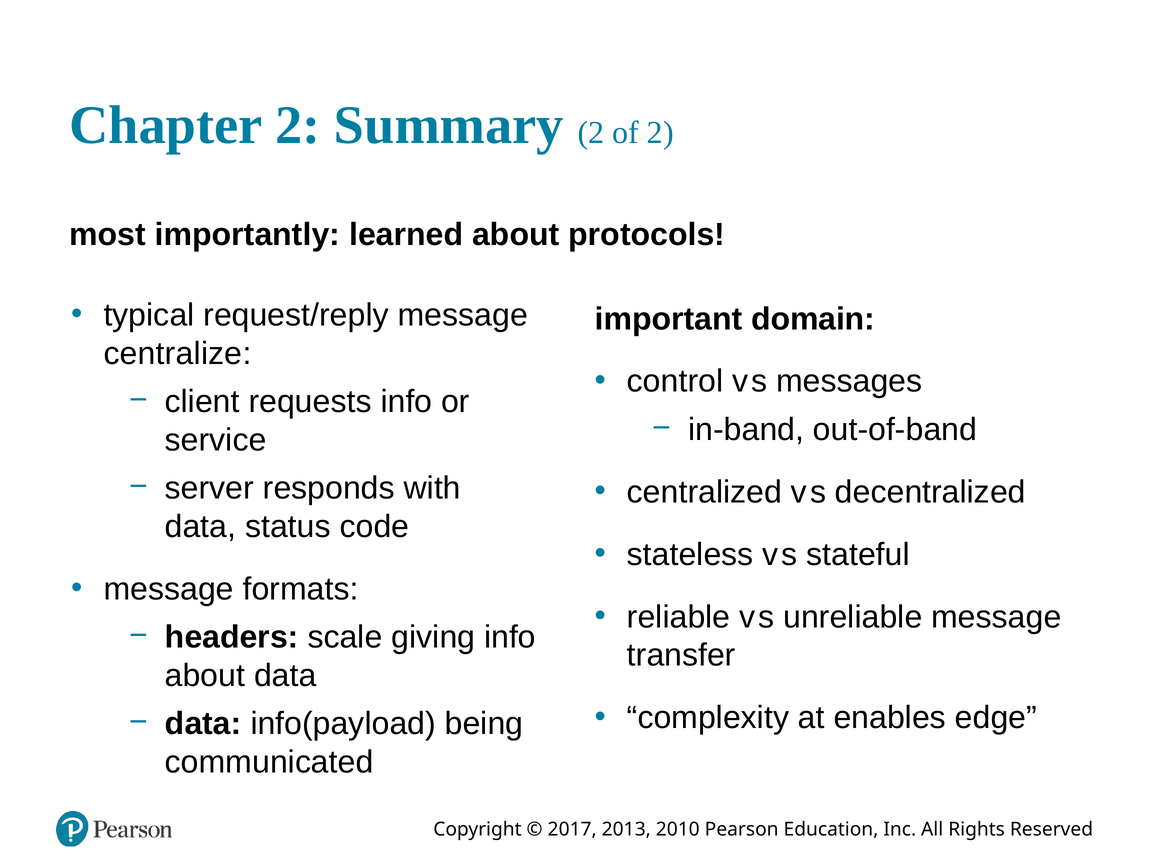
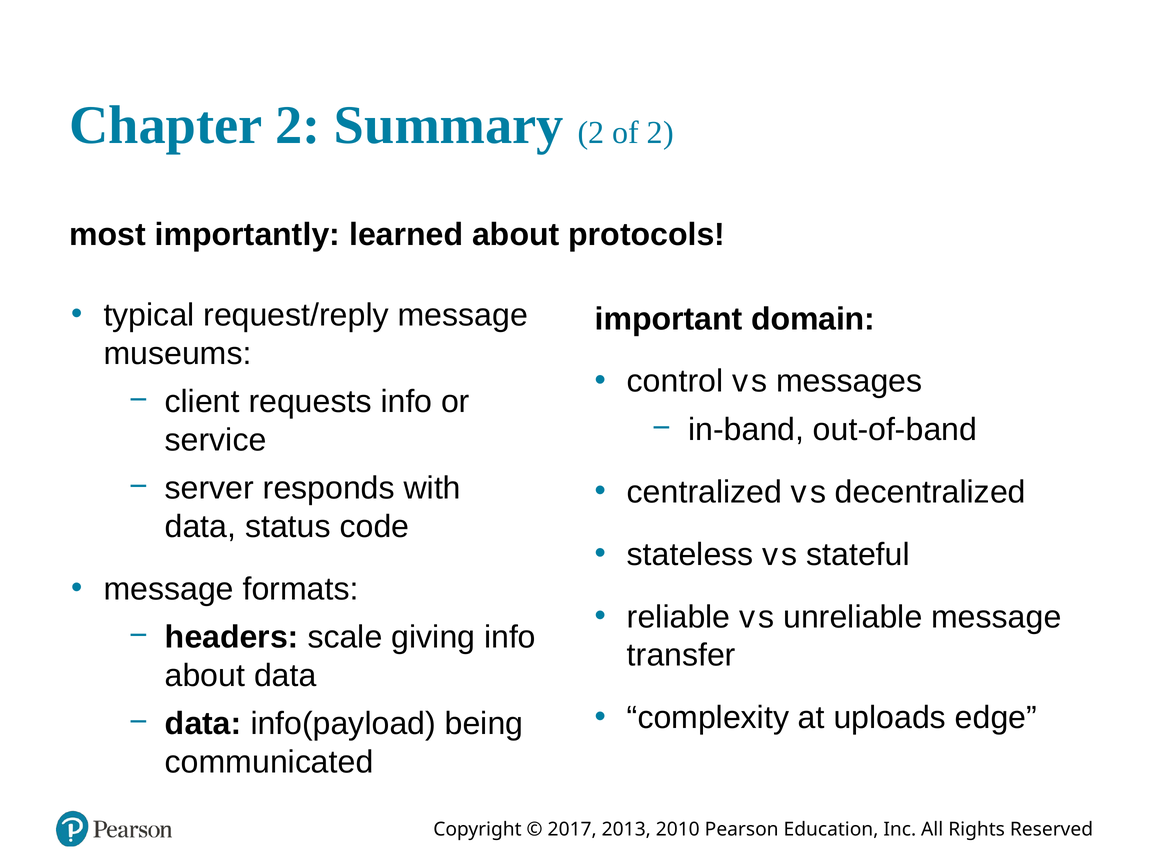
centralize: centralize -> museums
enables: enables -> uploads
